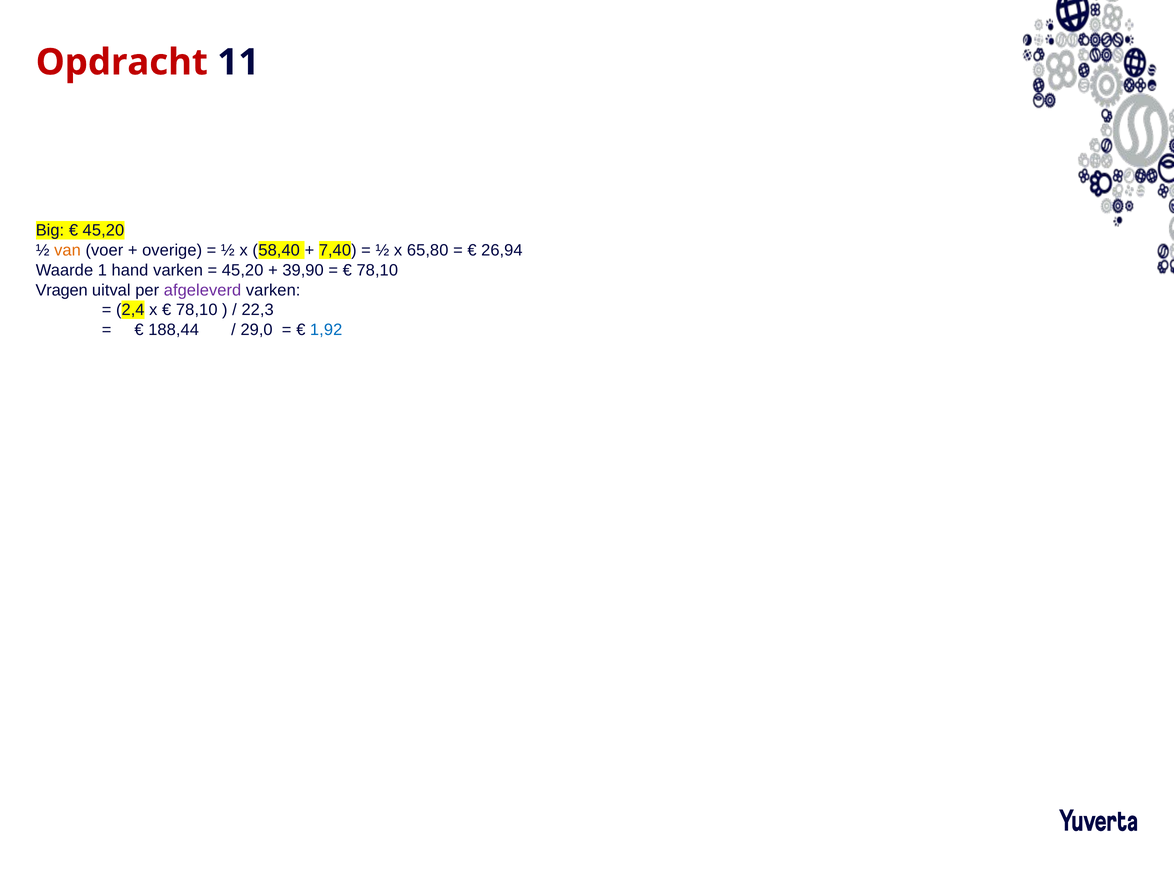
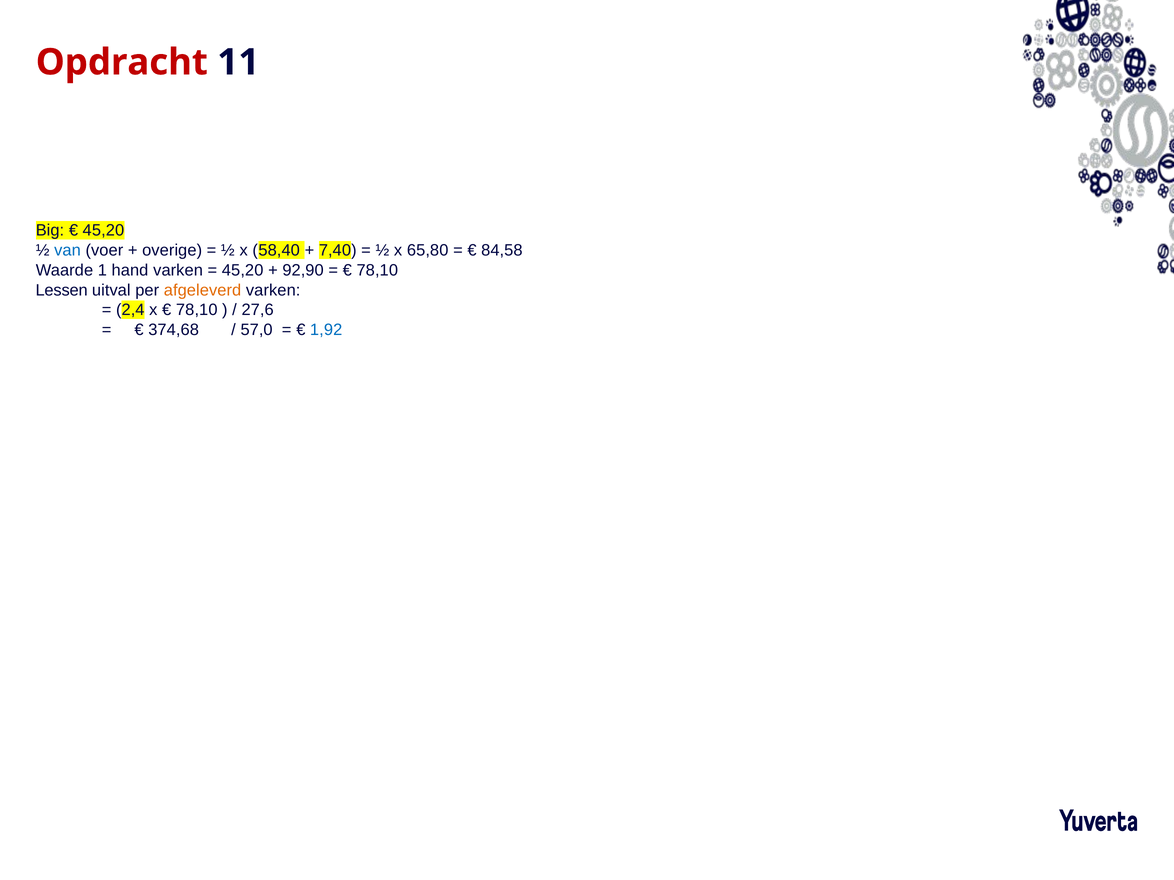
van colour: orange -> blue
26,94: 26,94 -> 84,58
39,90: 39,90 -> 92,90
Vragen: Vragen -> Lessen
afgeleverd colour: purple -> orange
22,3: 22,3 -> 27,6
188,44: 188,44 -> 374,68
29,0: 29,0 -> 57,0
